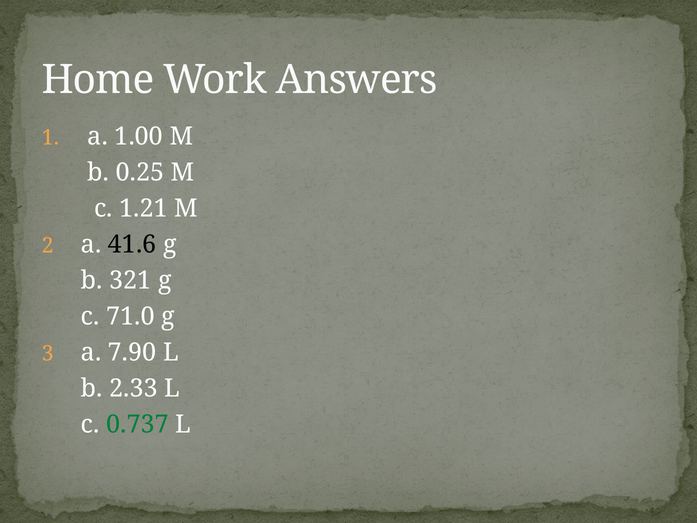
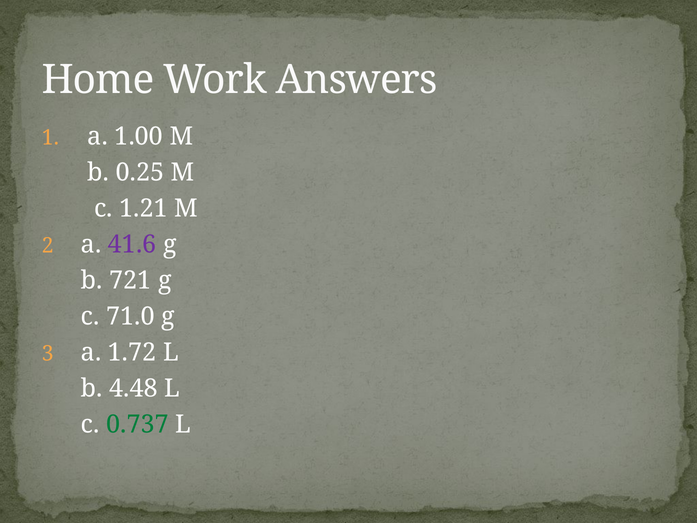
41.6 colour: black -> purple
321: 321 -> 721
7.90: 7.90 -> 1.72
2.33: 2.33 -> 4.48
